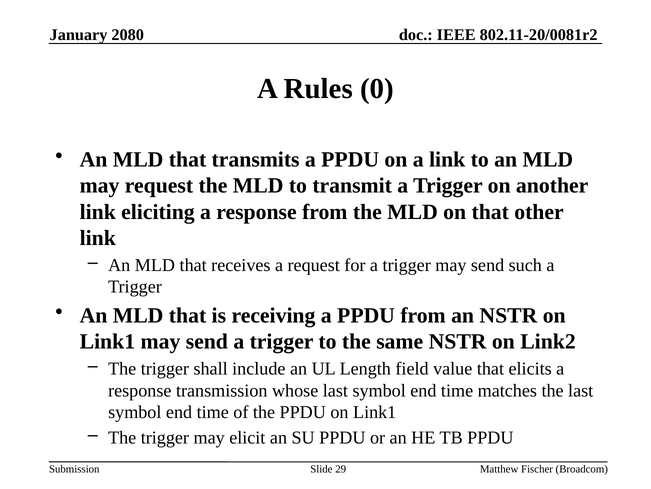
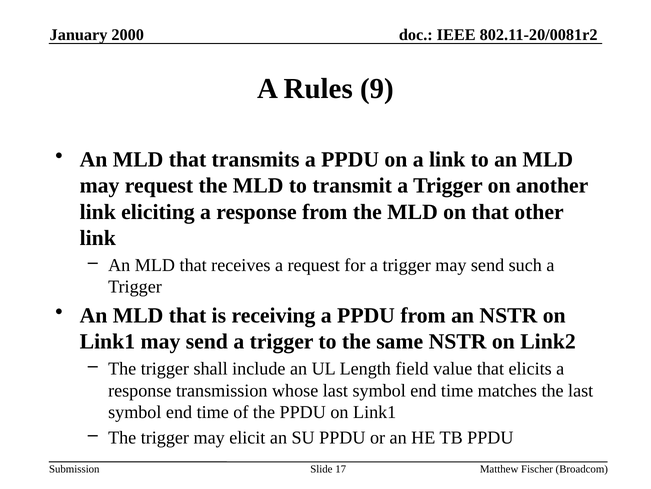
2080: 2080 -> 2000
0: 0 -> 9
29: 29 -> 17
